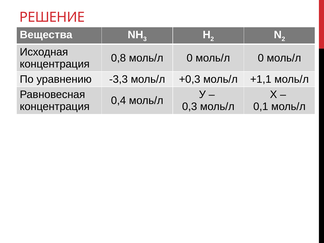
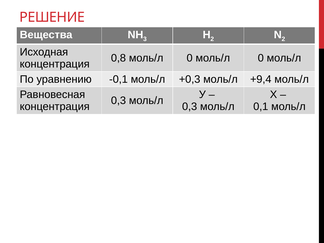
-3,3: -3,3 -> -0,1
+1,1: +1,1 -> +9,4
0,4 at (118, 101): 0,4 -> 0,3
